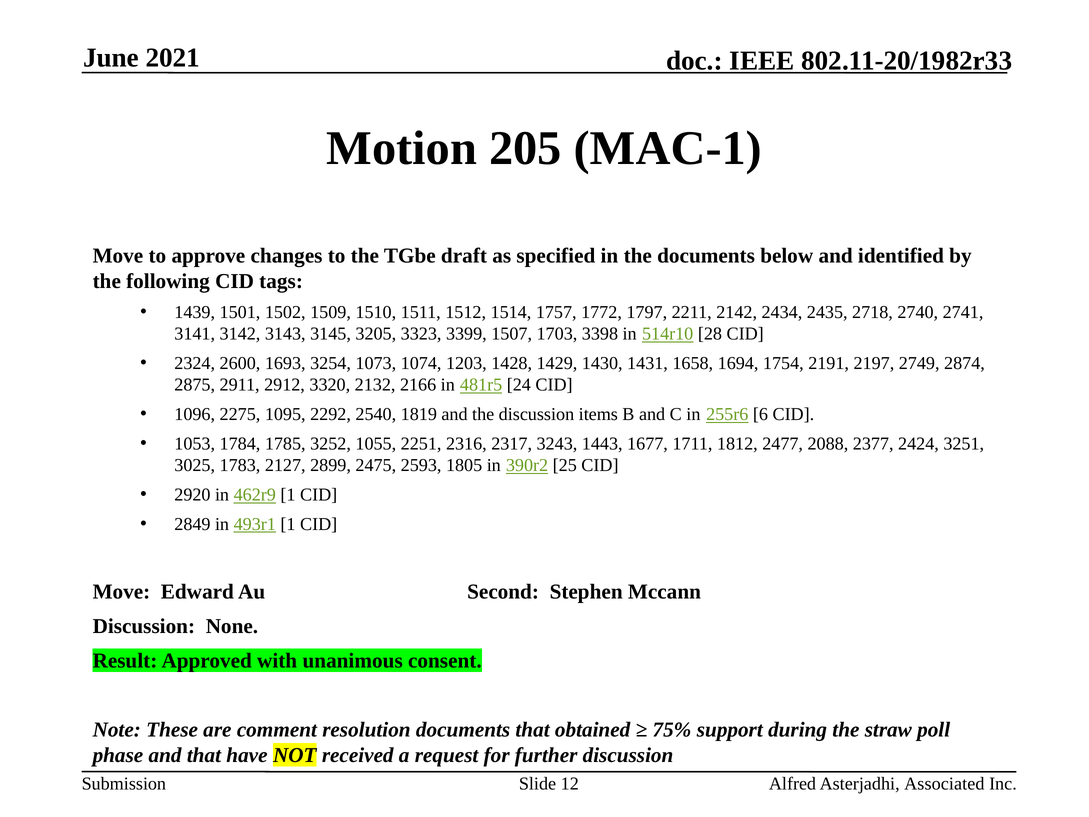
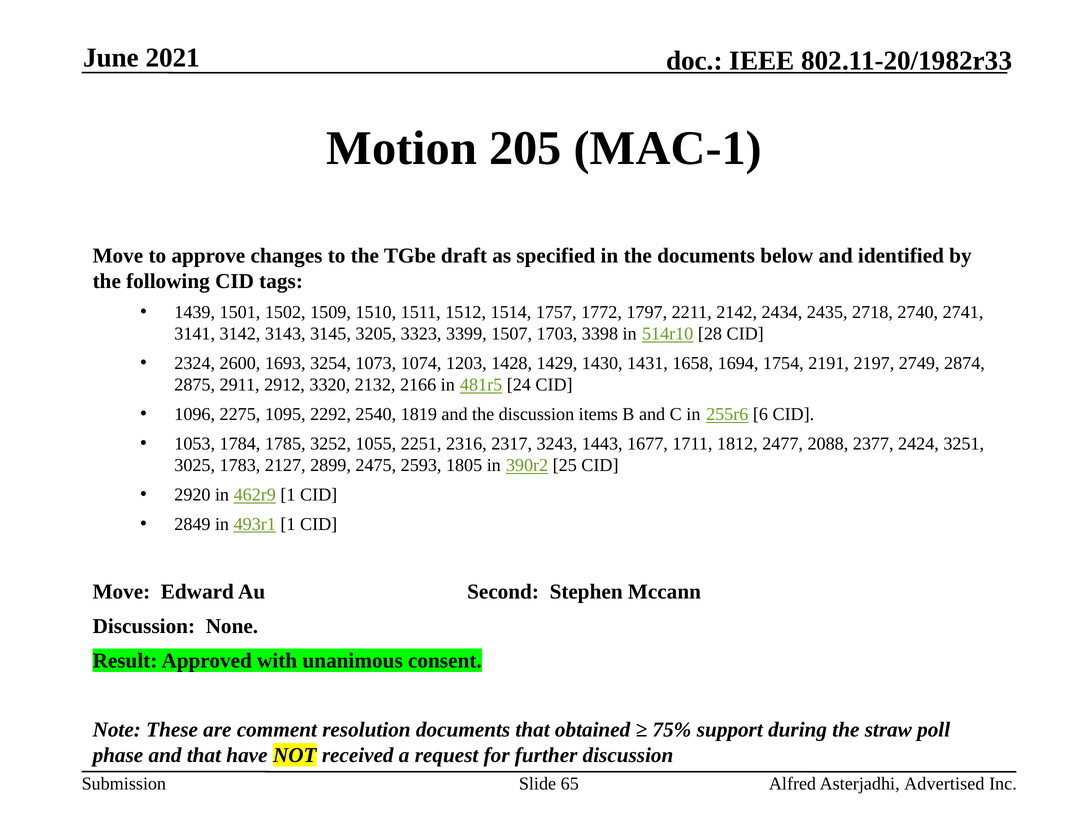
12: 12 -> 65
Associated: Associated -> Advertised
